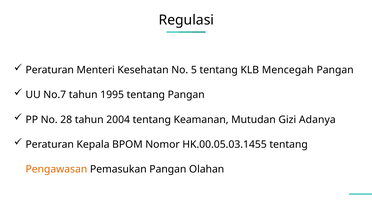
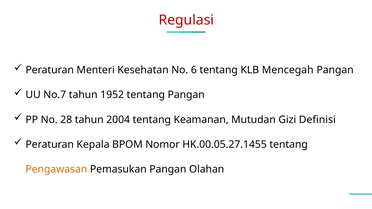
Regulasi colour: black -> red
5: 5 -> 6
1995: 1995 -> 1952
Adanya: Adanya -> Definisi
HK.00.05.03.1455: HK.00.05.03.1455 -> HK.00.05.27.1455
